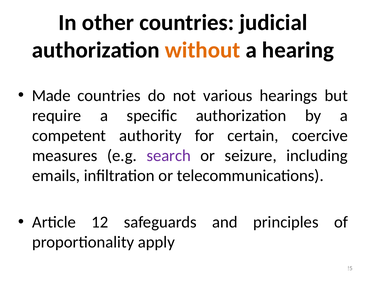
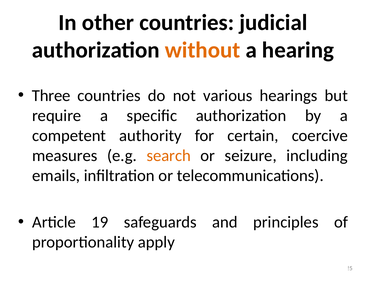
Made: Made -> Three
search colour: purple -> orange
12: 12 -> 19
